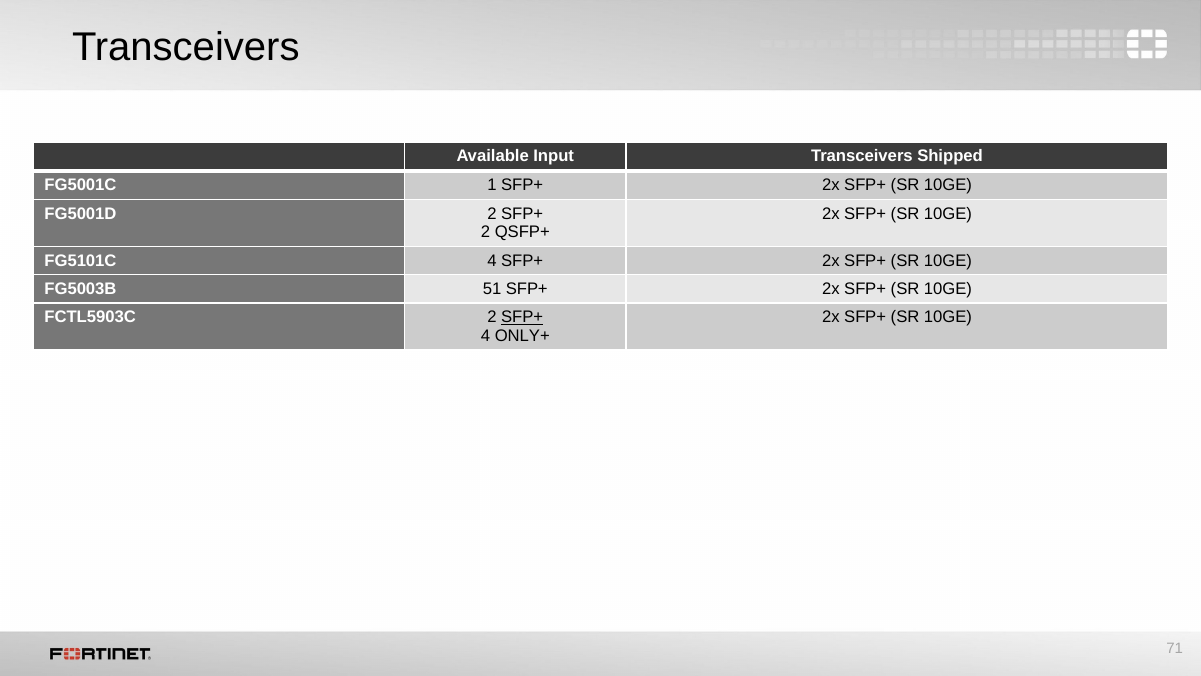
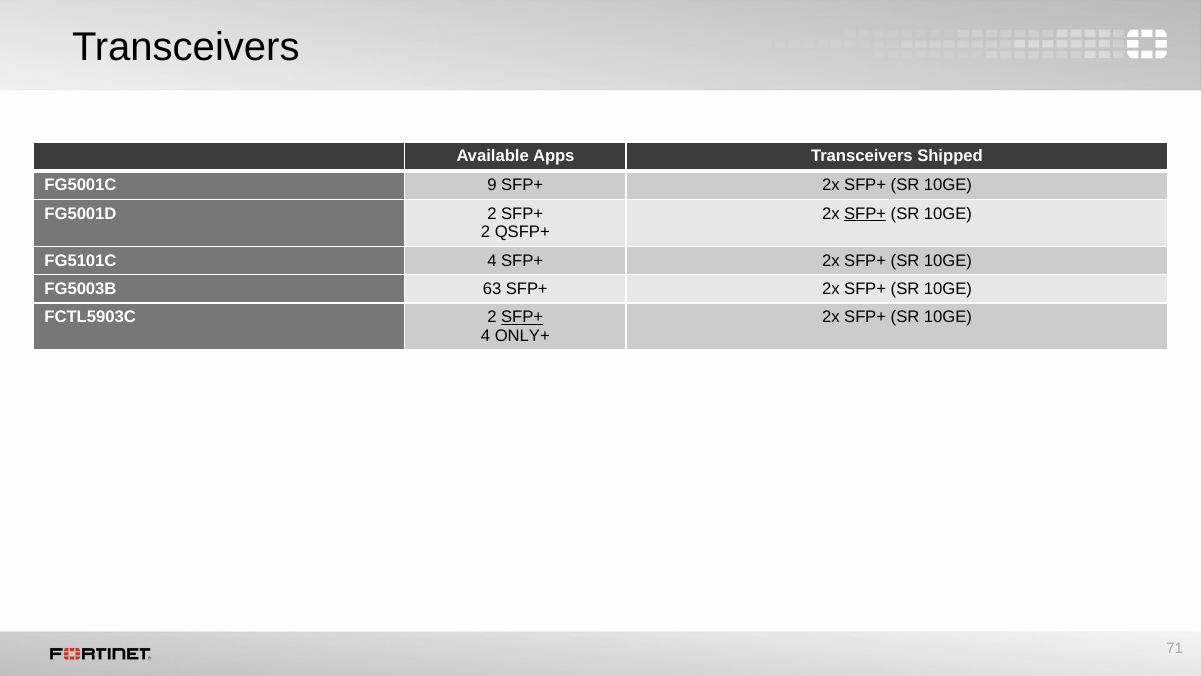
Input: Input -> Apps
1: 1 -> 9
SFP+ at (865, 214) underline: none -> present
51: 51 -> 63
